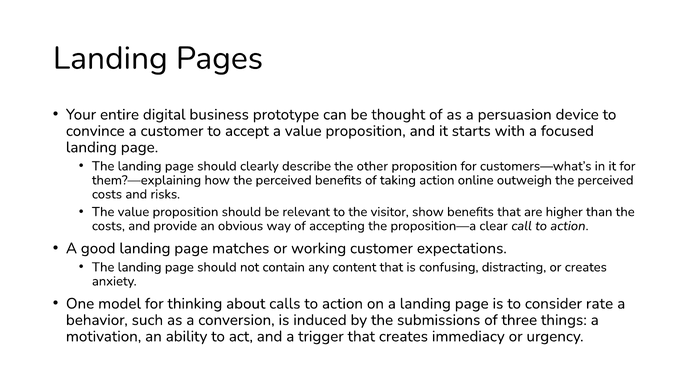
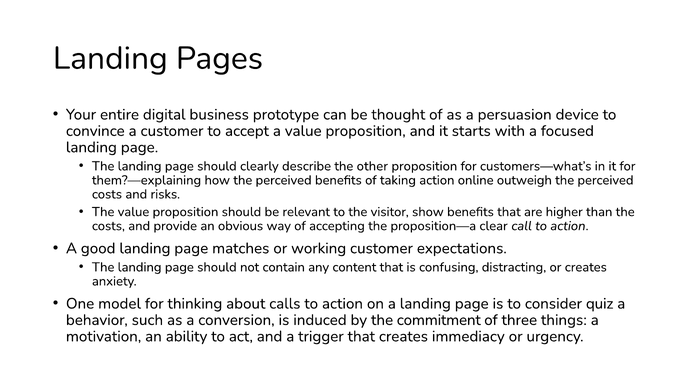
rate: rate -> quiz
submissions: submissions -> commitment
